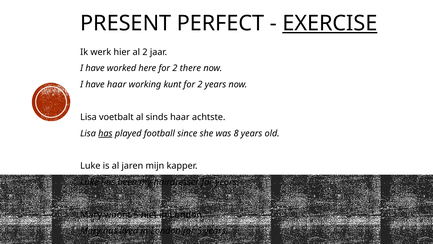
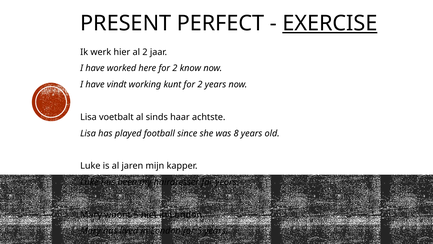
there: there -> know
have haar: haar -> vindt
has at (105, 133) underline: present -> none
